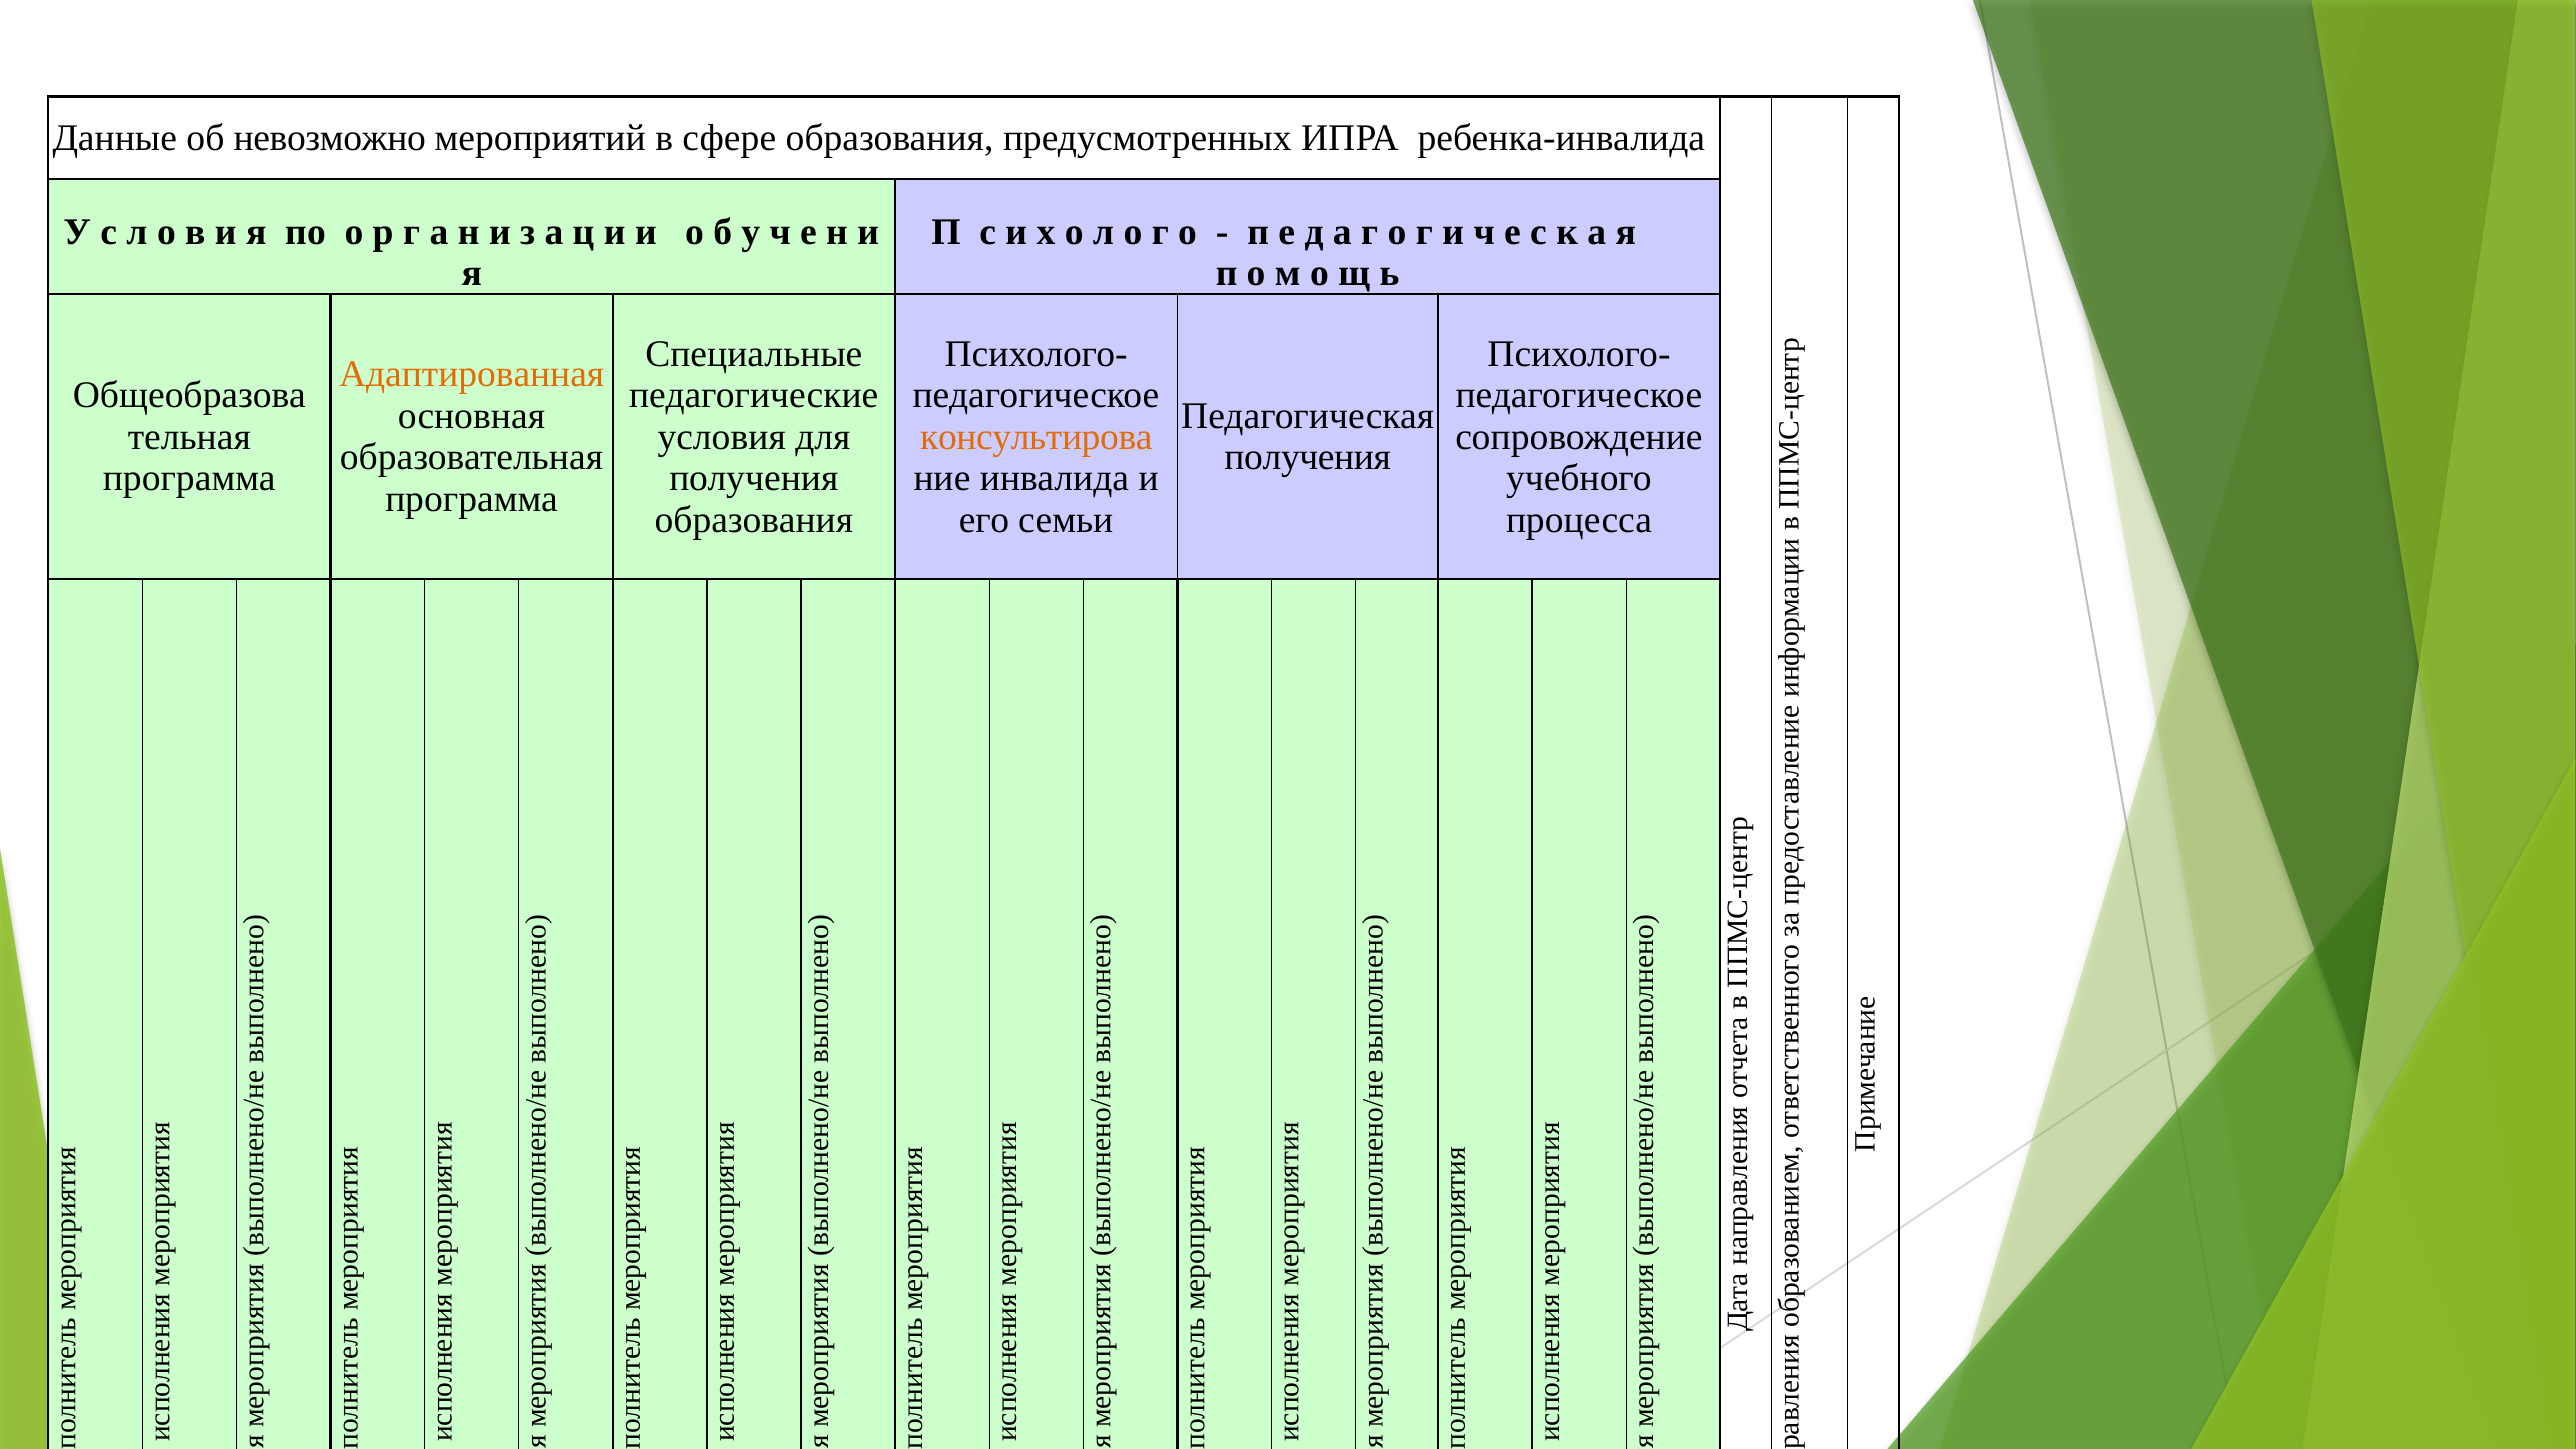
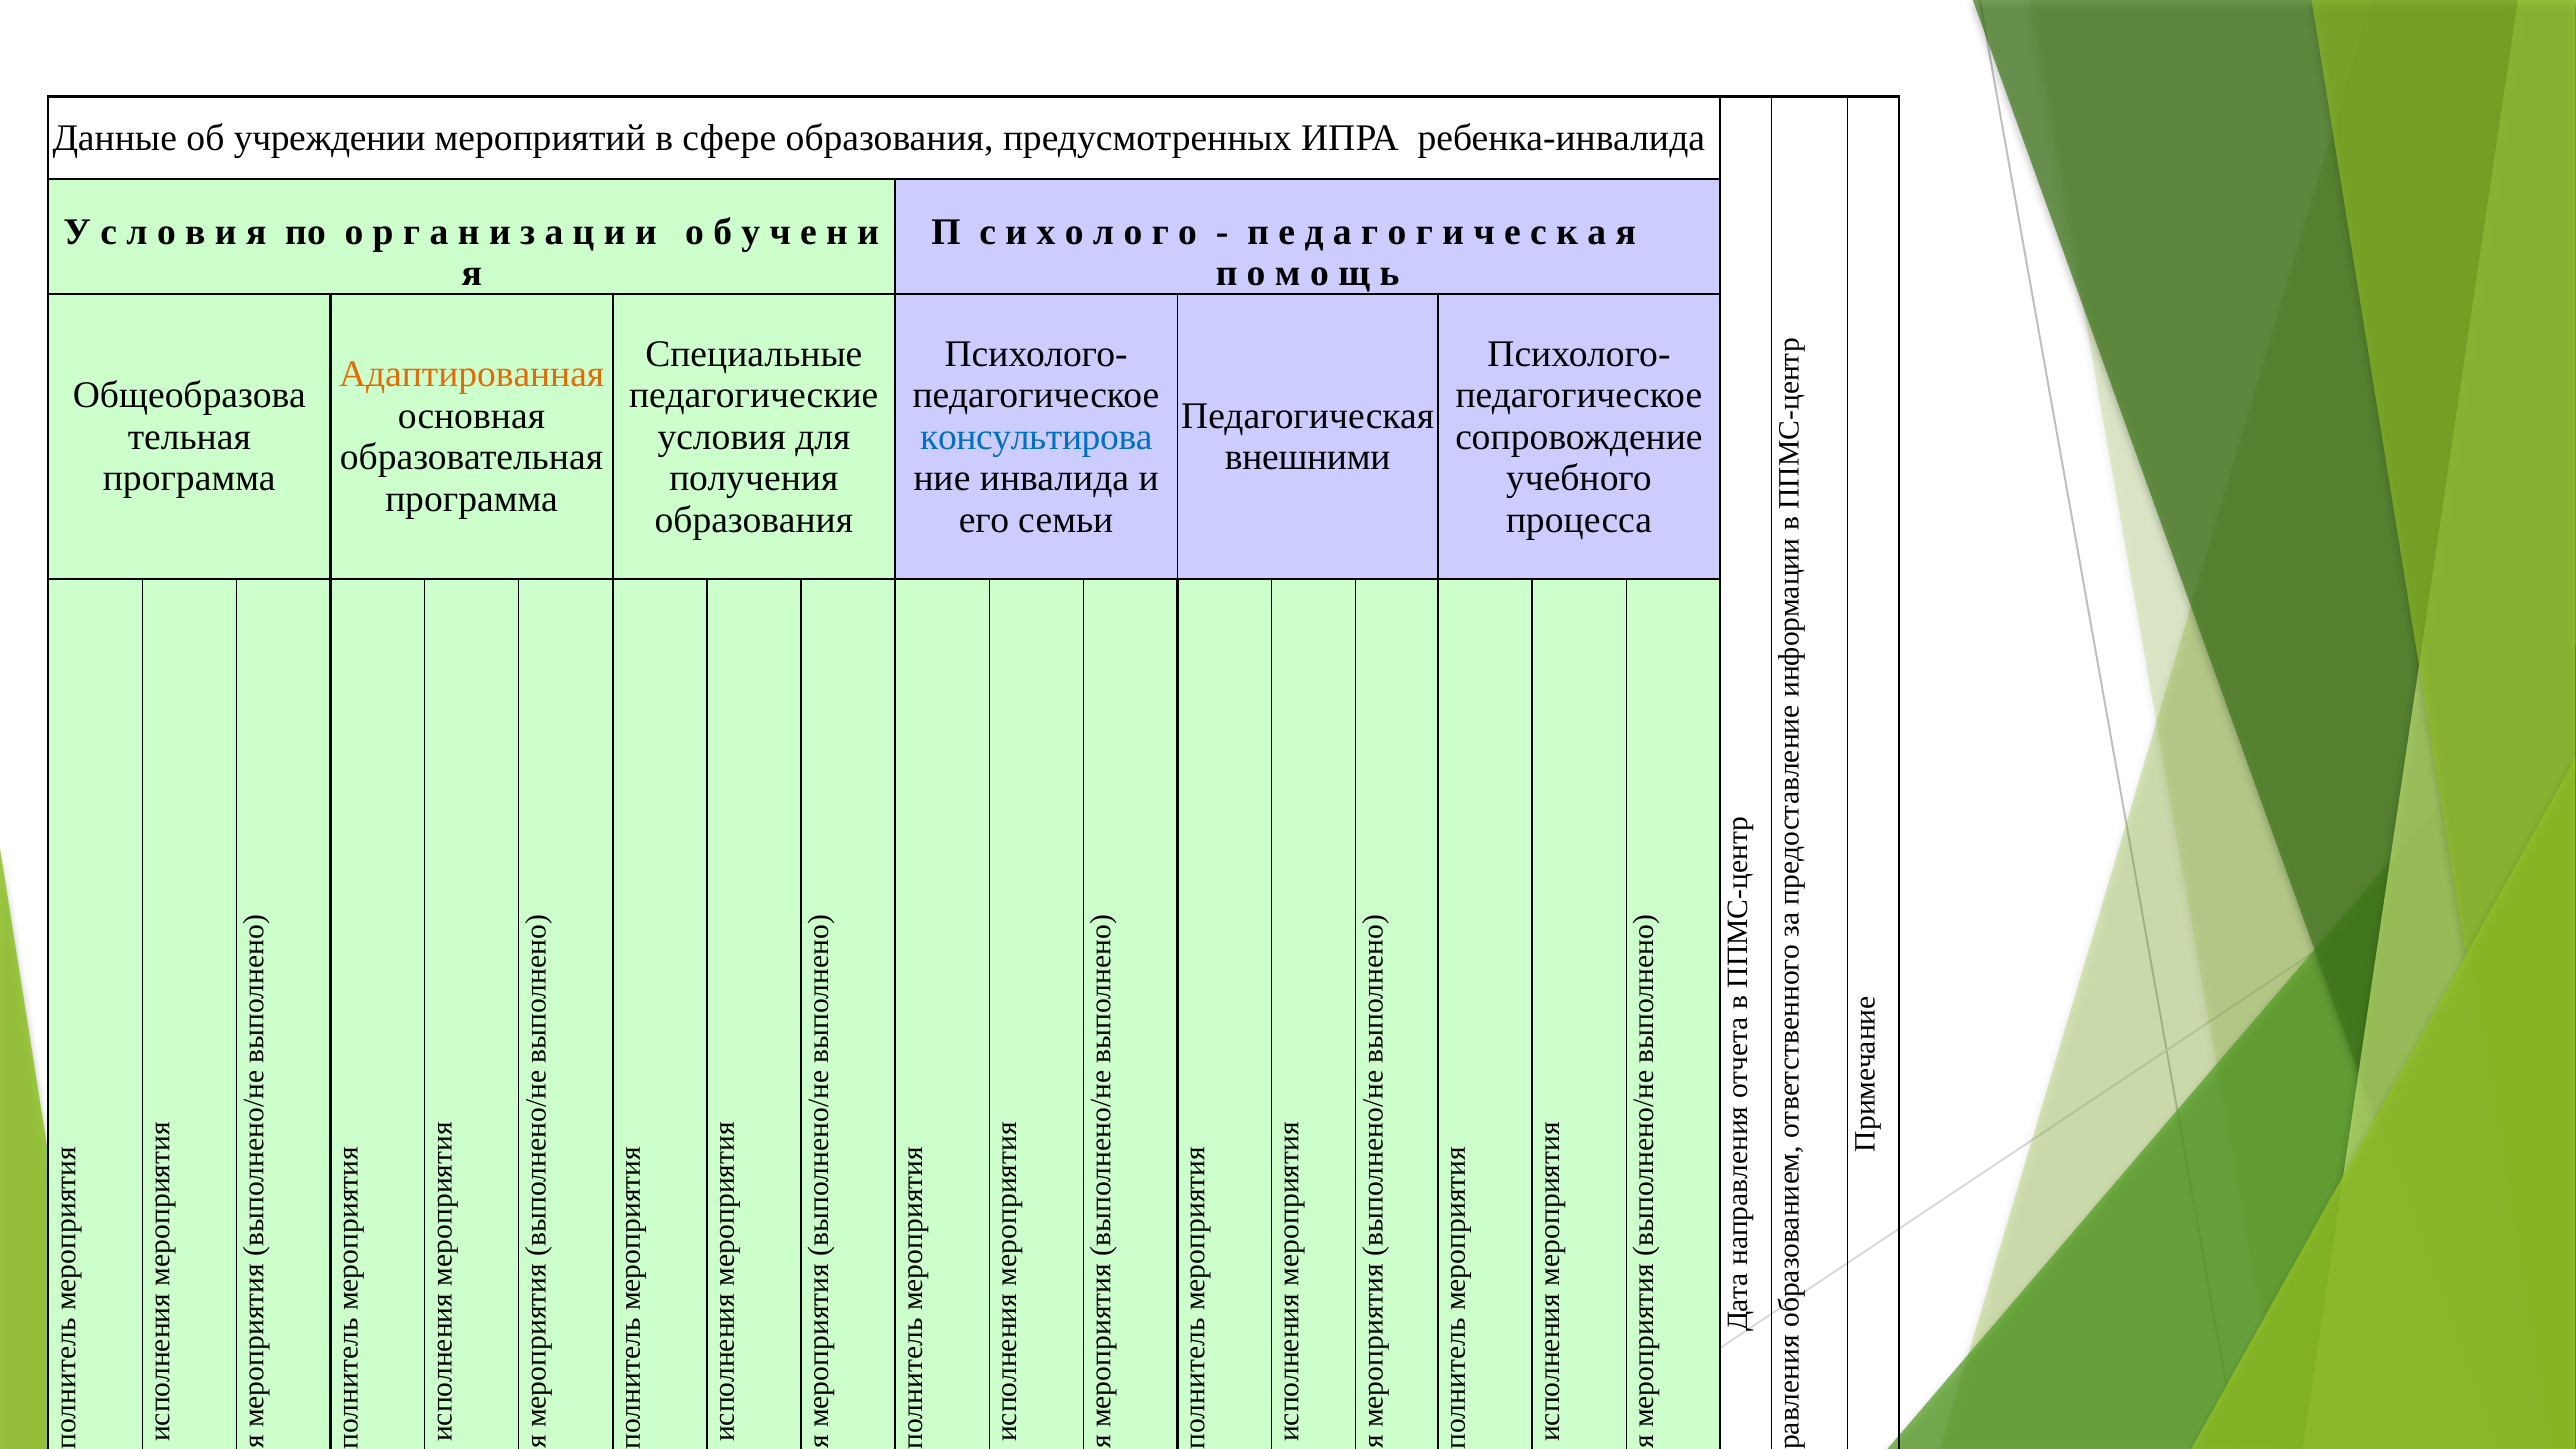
невозможно: невозможно -> учреждении
консультирова colour: orange -> blue
получения at (1308, 458): получения -> внешними
